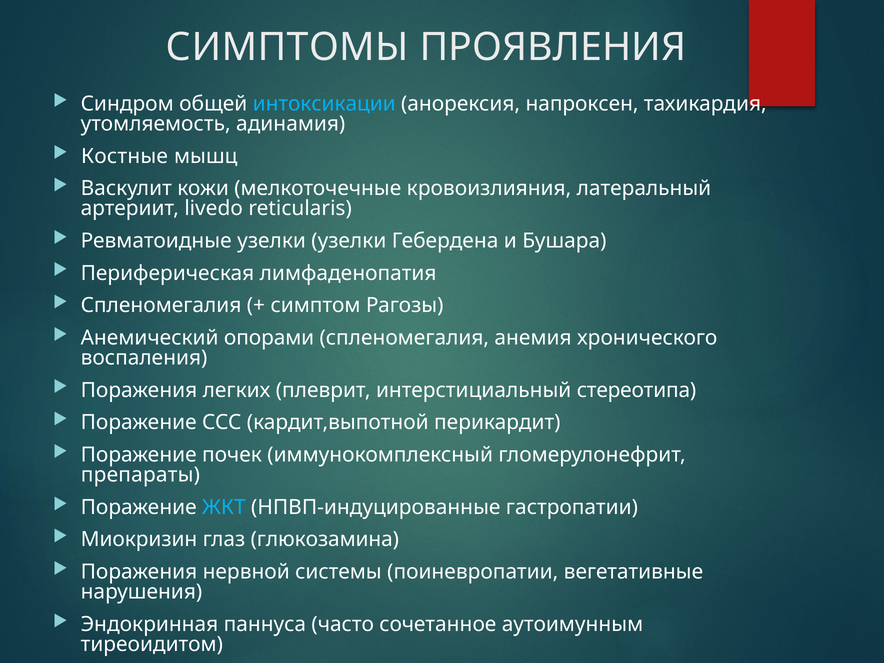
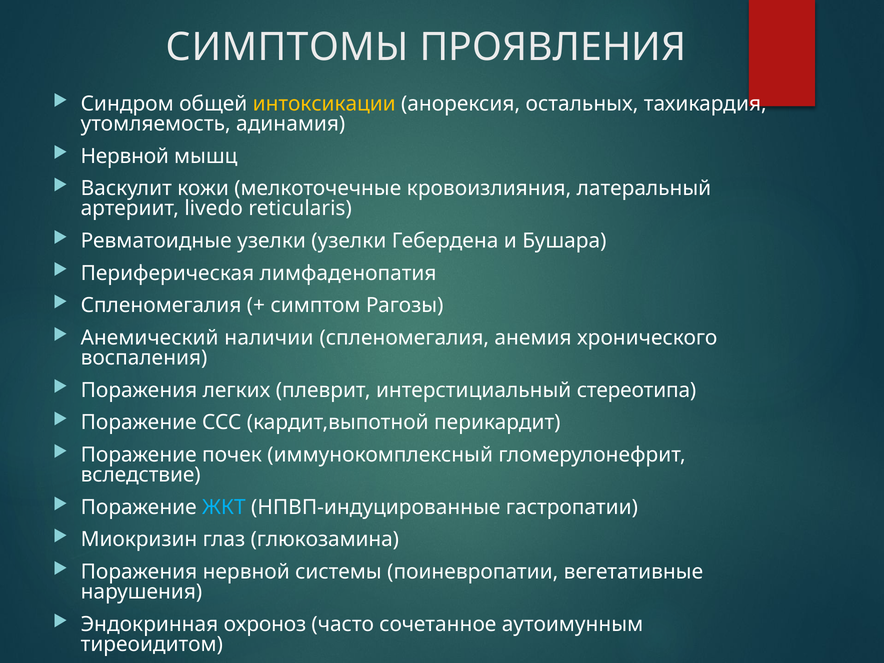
интоксикации colour: light blue -> yellow
напроксен: напроксен -> остальных
Костные at (125, 156): Костные -> Нервной
опорами: опорами -> наличии
препараты: препараты -> вследствие
паннуса: паннуса -> охроноз
